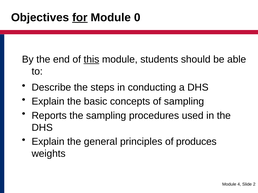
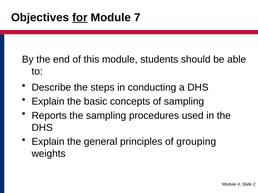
0: 0 -> 7
this underline: present -> none
produces: produces -> grouping
